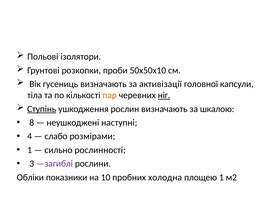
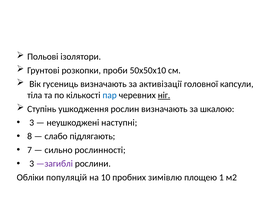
пар colour: orange -> blue
Ступінь underline: present -> none
8 at (32, 122): 8 -> 3
4: 4 -> 8
розмірами: розмірами -> підлягають
1 at (30, 149): 1 -> 7
показники: показники -> популяцій
холодна: холодна -> зимівлю
